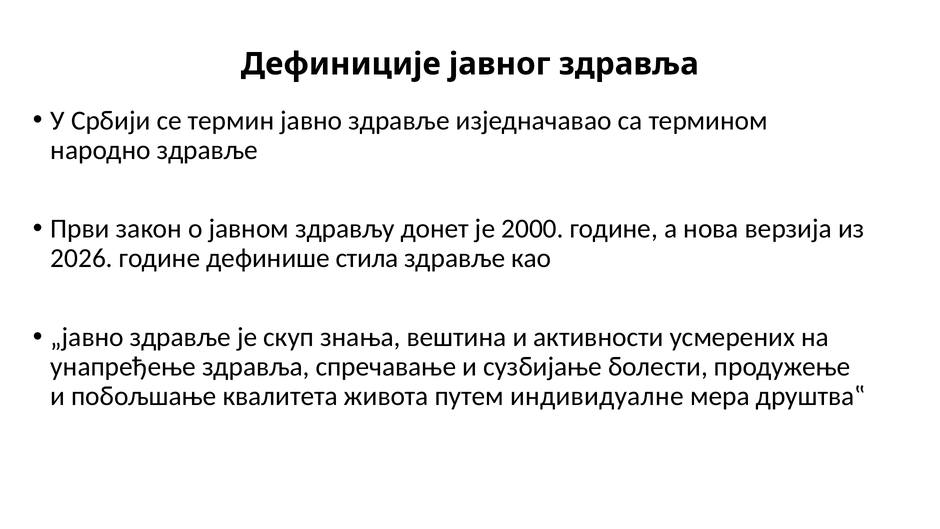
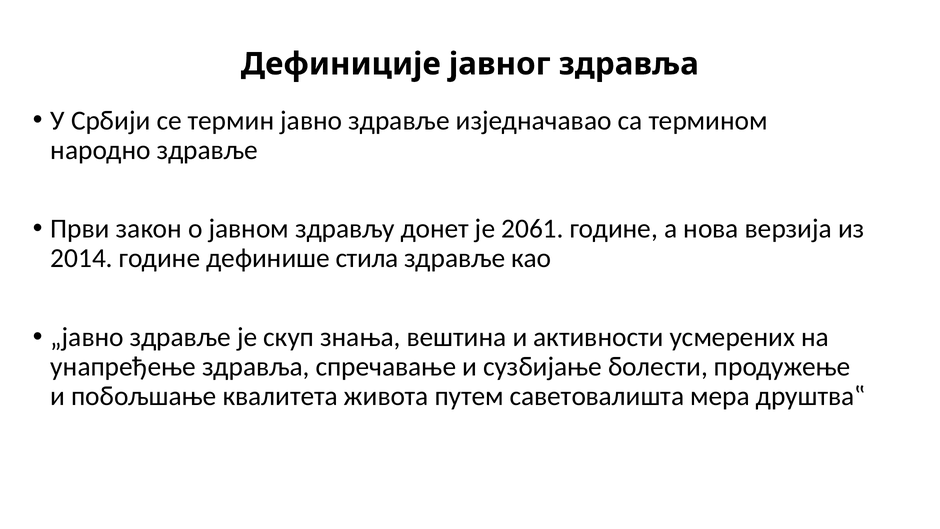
2000: 2000 -> 2061
2026: 2026 -> 2014
индивидуалне: индивидуалне -> саветовалишта
